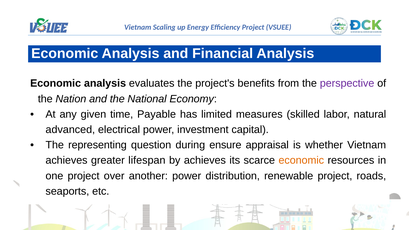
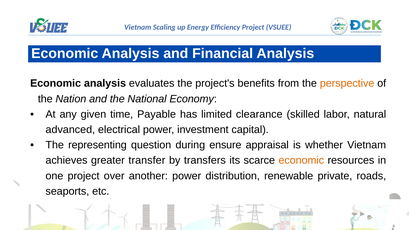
perspective colour: purple -> orange
measures: measures -> clearance
lifespan: lifespan -> transfer
by achieves: achieves -> transfers
renewable project: project -> private
